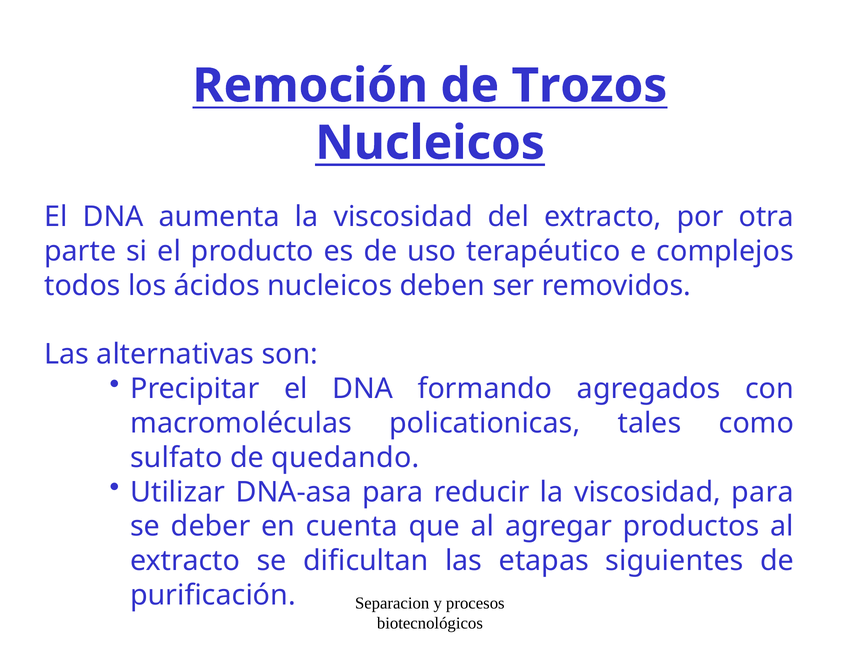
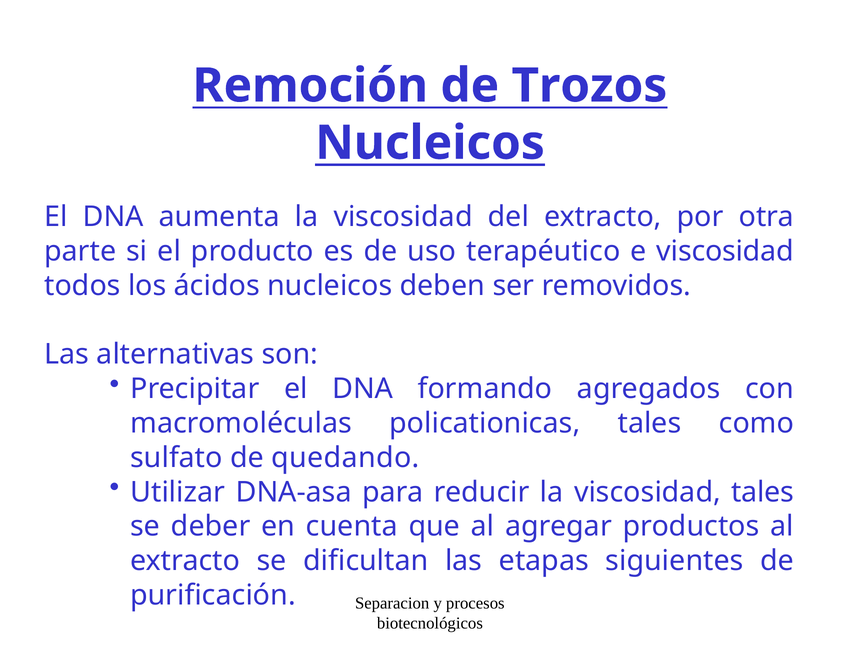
e complejos: complejos -> viscosidad
viscosidad para: para -> tales
